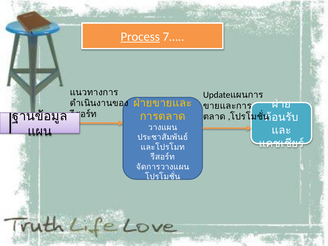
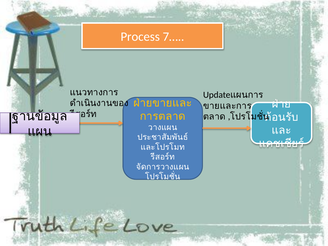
Process underline: present -> none
